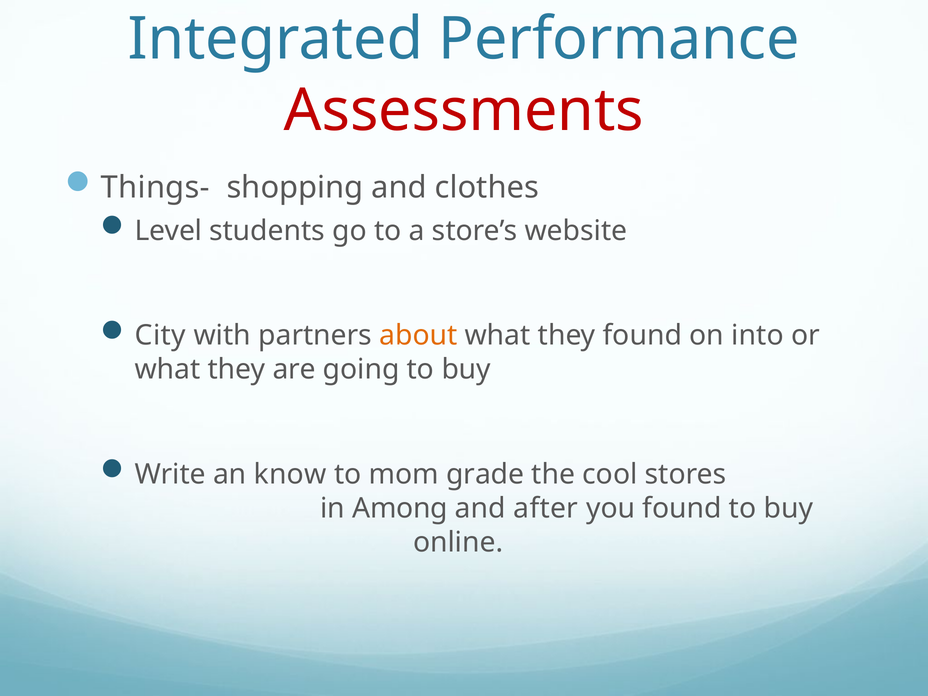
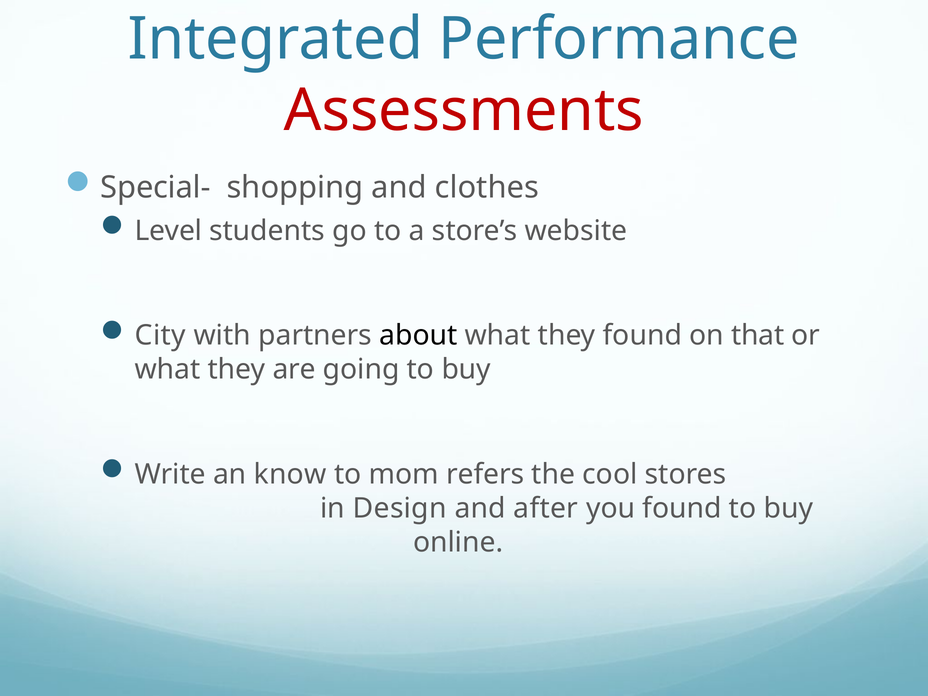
Things-: Things- -> Special-
about colour: orange -> black
into: into -> that
grade: grade -> refers
Among: Among -> Design
